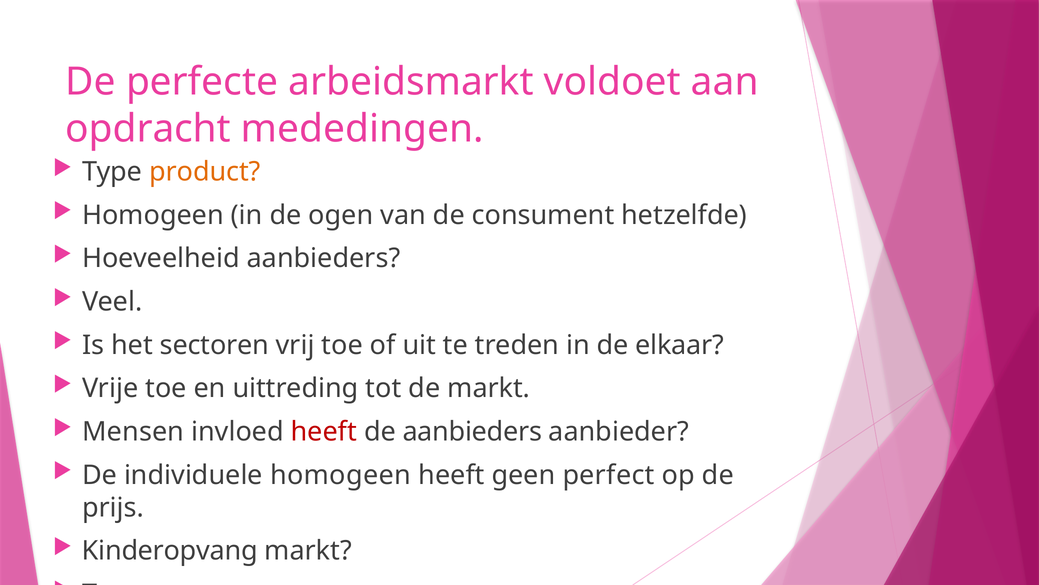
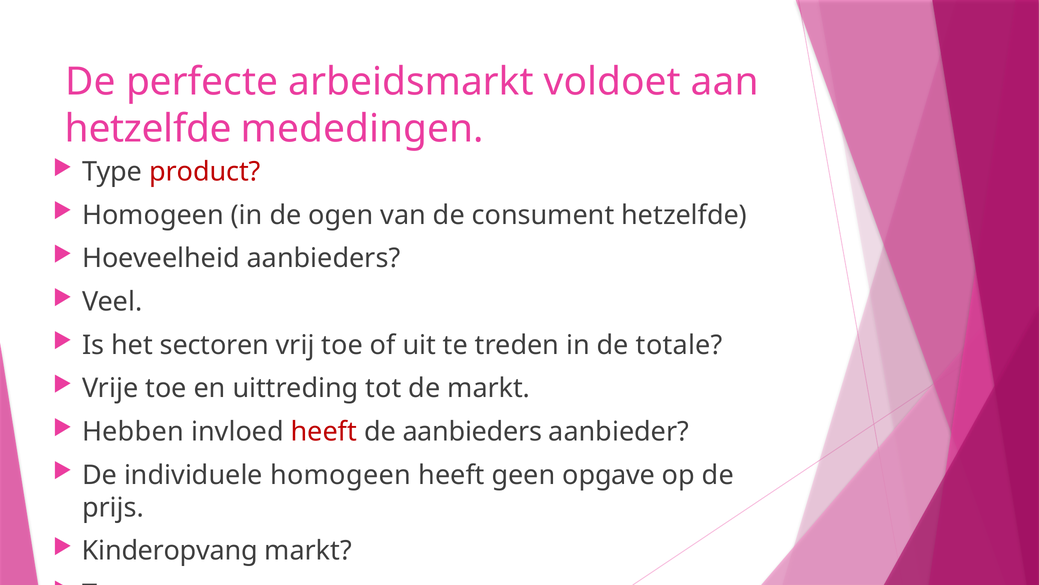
opdracht at (148, 129): opdracht -> hetzelfde
product colour: orange -> red
elkaar: elkaar -> totale
Mensen: Mensen -> Hebben
perfect: perfect -> opgave
